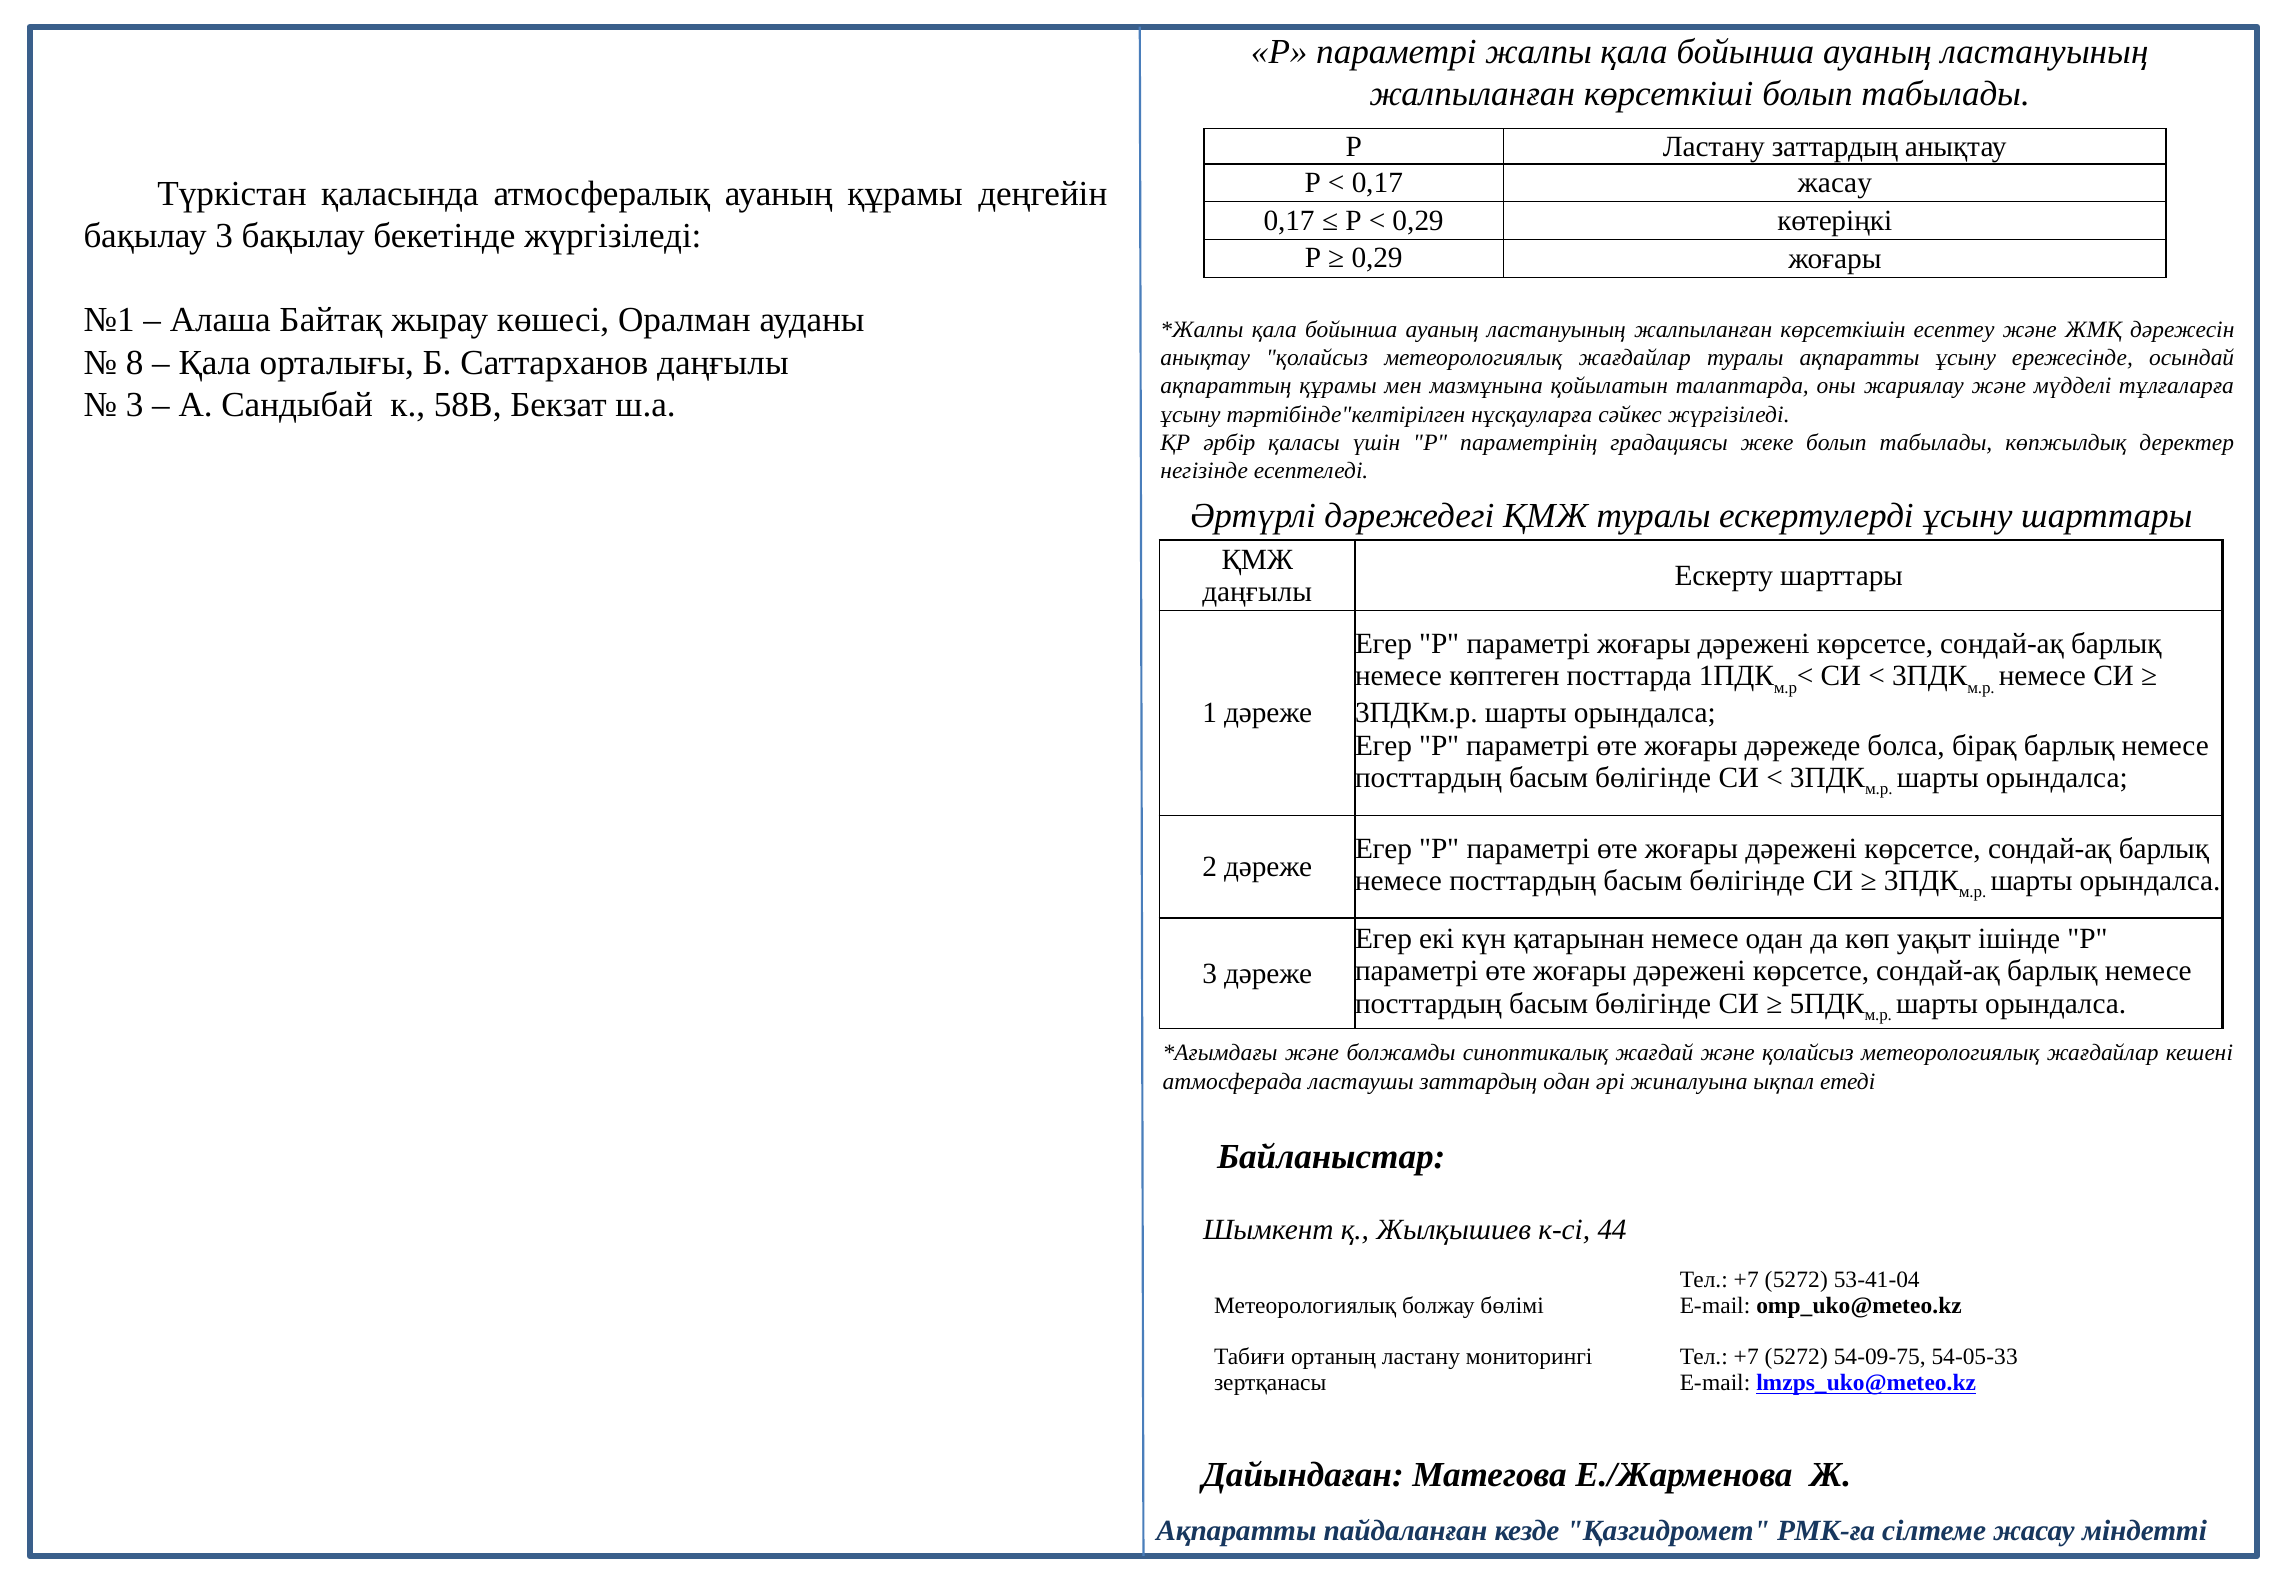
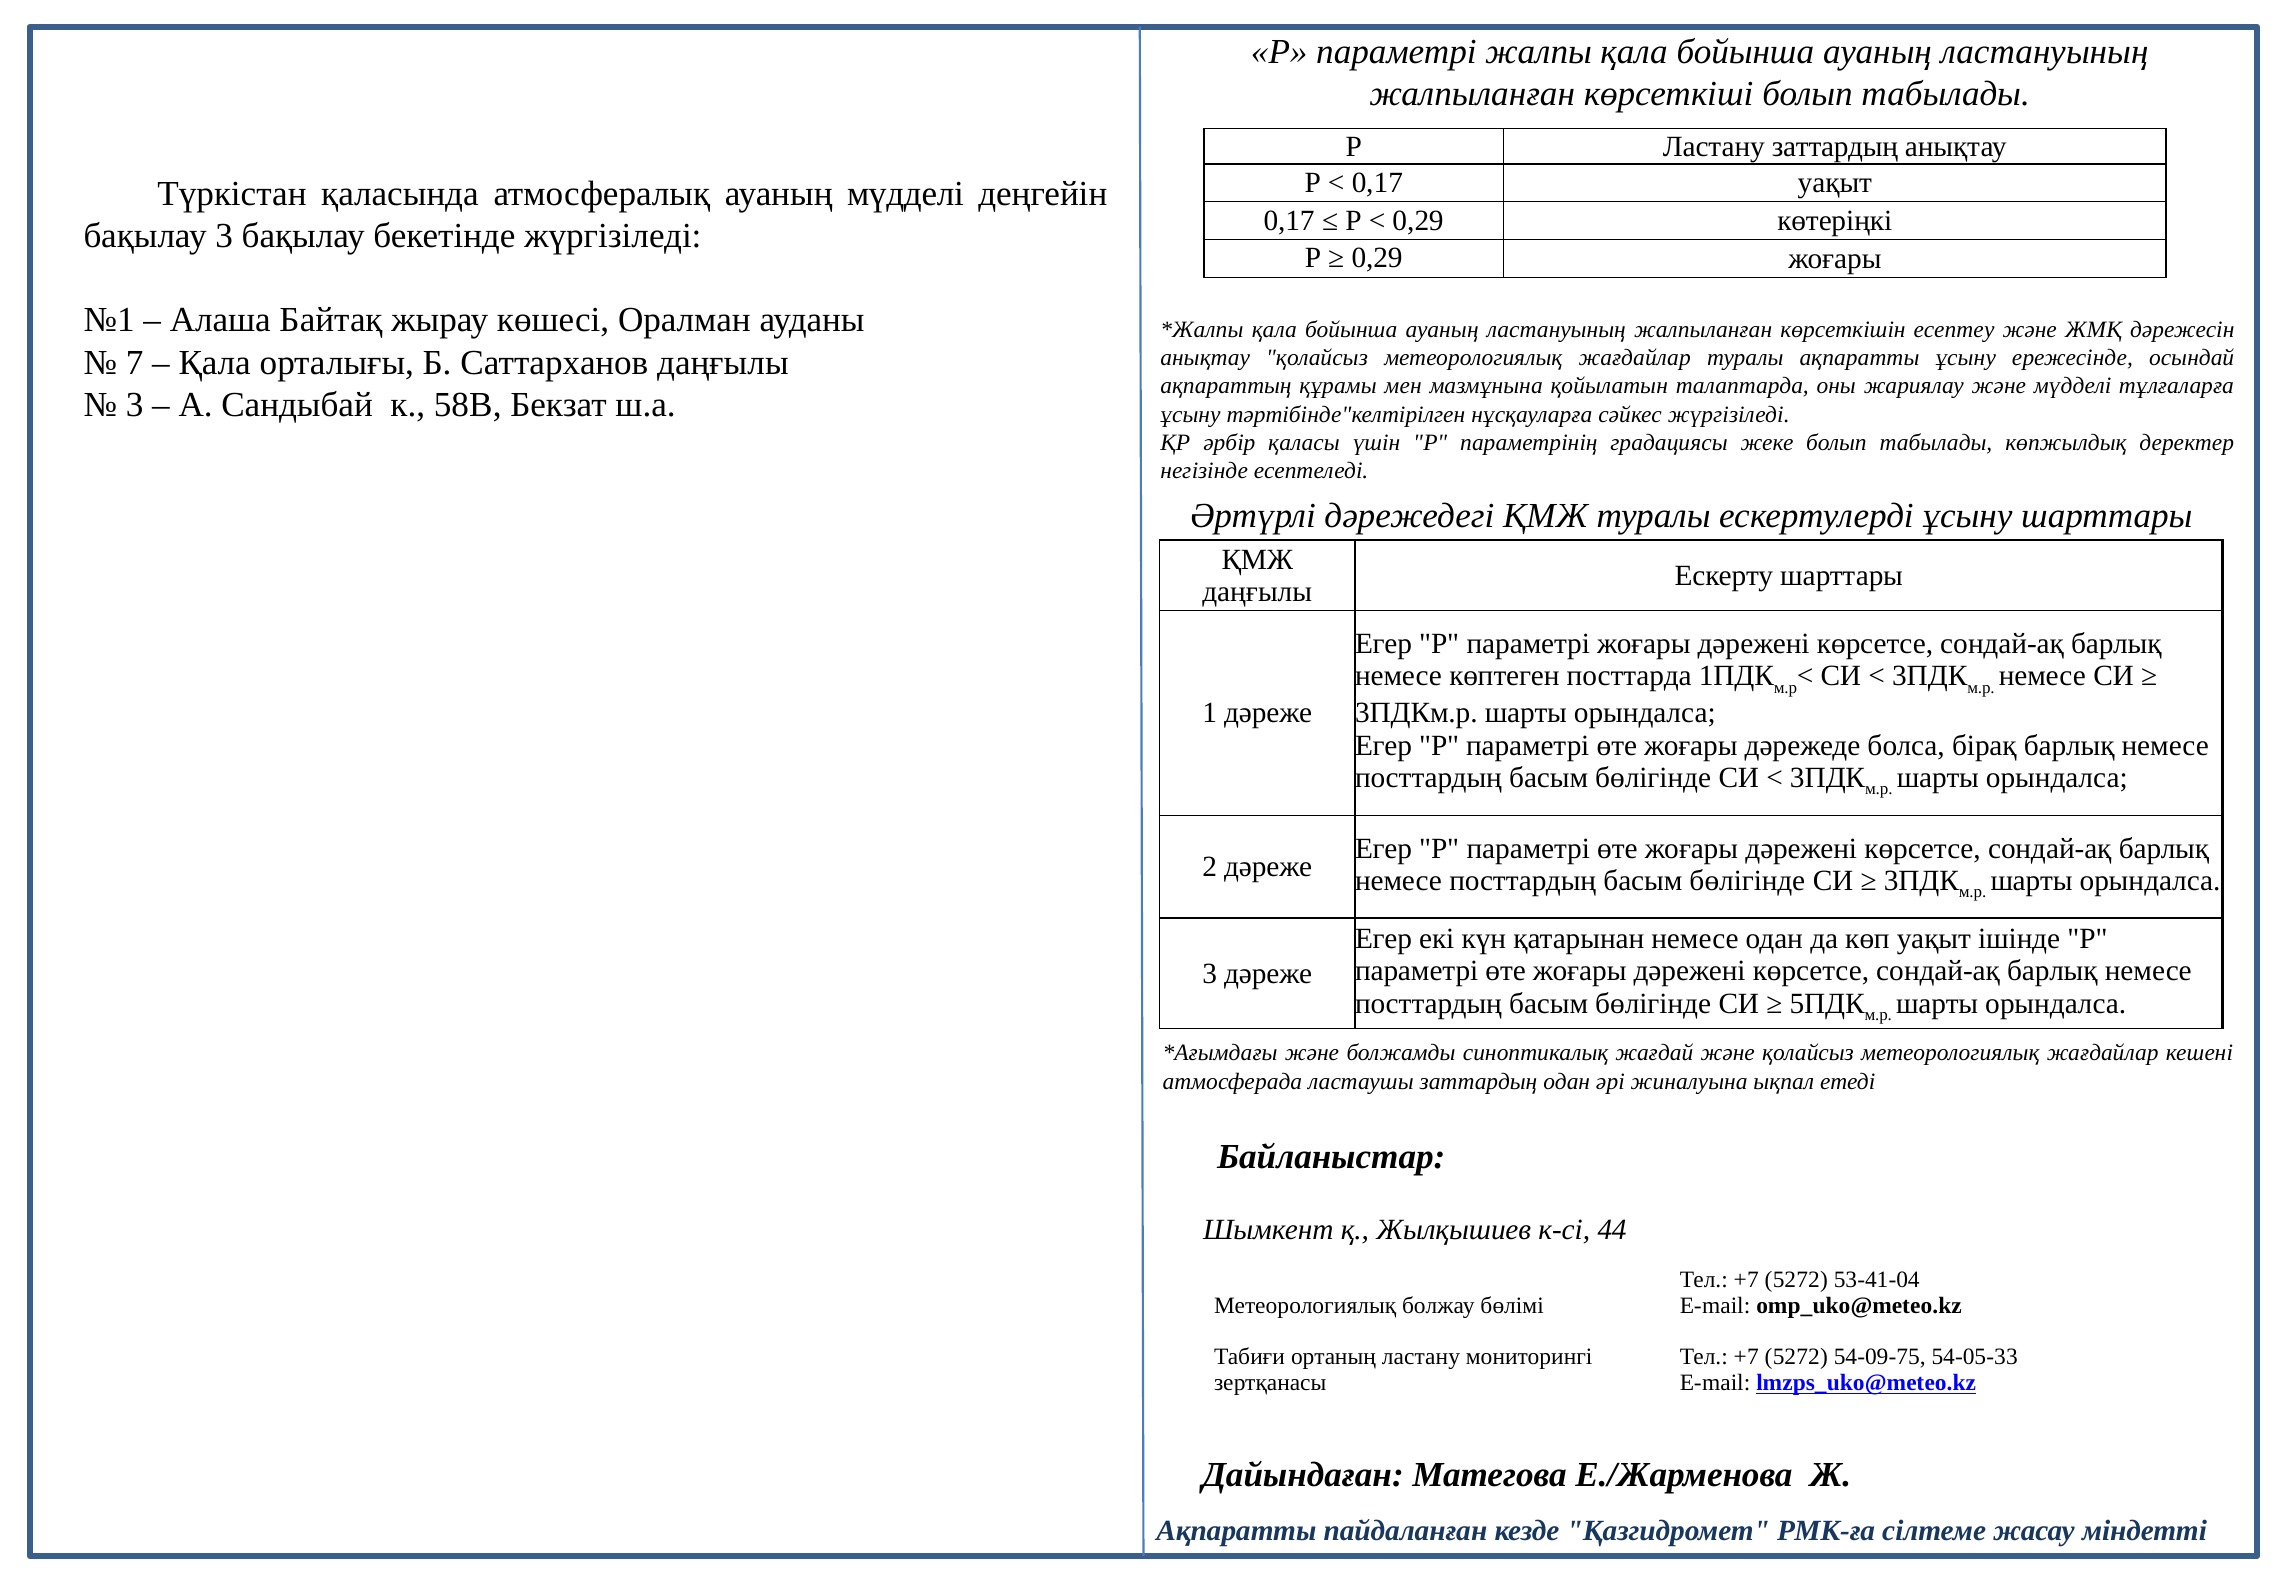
0,17 жасау: жасау -> уақыт
ауаның құрамы: құрамы -> мүдделі
8: 8 -> 7
